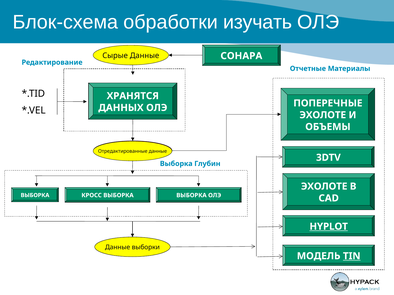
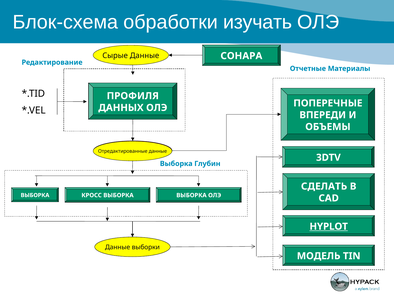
ХРАНЯТСЯ: ХРАНЯТСЯ -> ПРОФИЛЯ
ЭХОЛОТЕ at (323, 115): ЭХОЛОТЕ -> ВПЕРЕДИ
ЭХОЛОТЕ at (324, 187): ЭХОЛОТЕ -> СДЕЛАТЬ
TIN underline: present -> none
